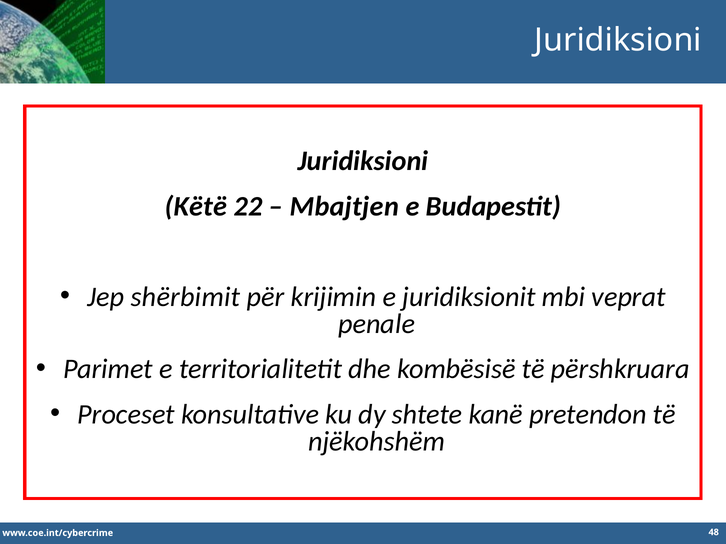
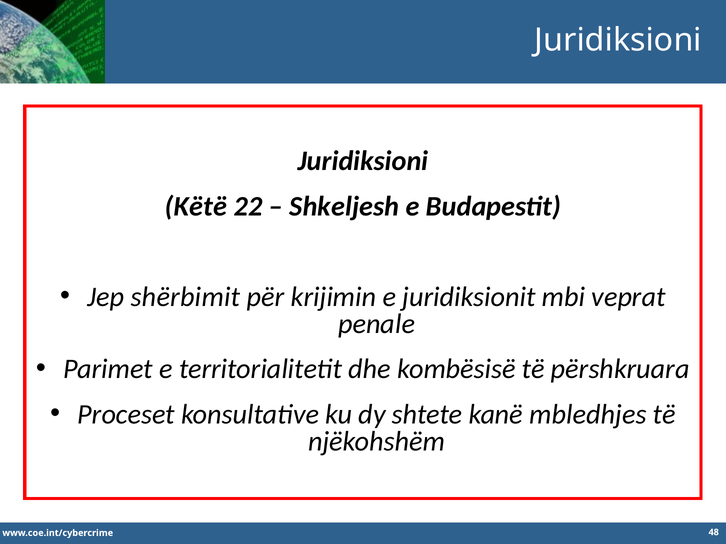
Mbajtjen: Mbajtjen -> Shkeljesh
pretendon: pretendon -> mbledhjes
